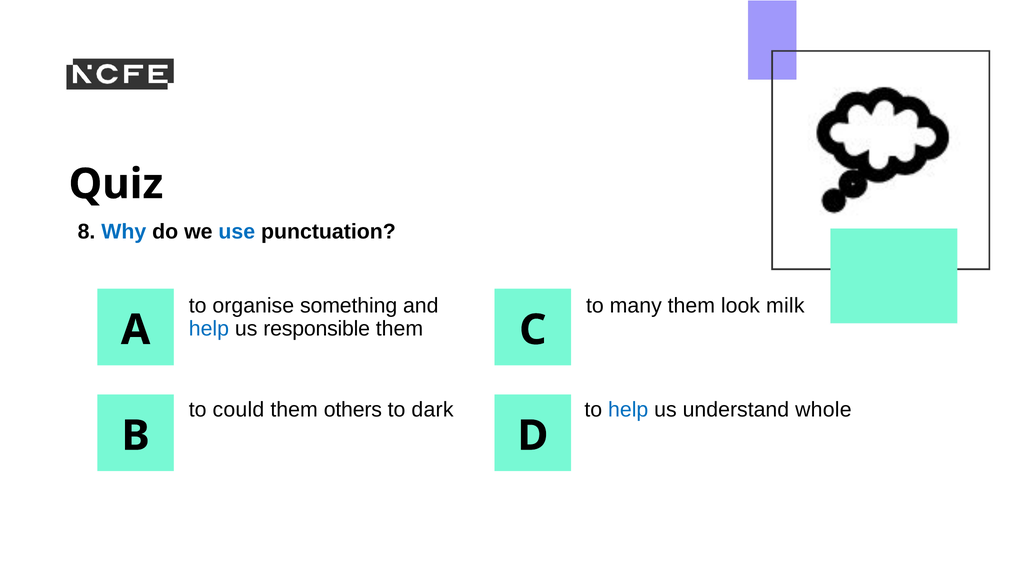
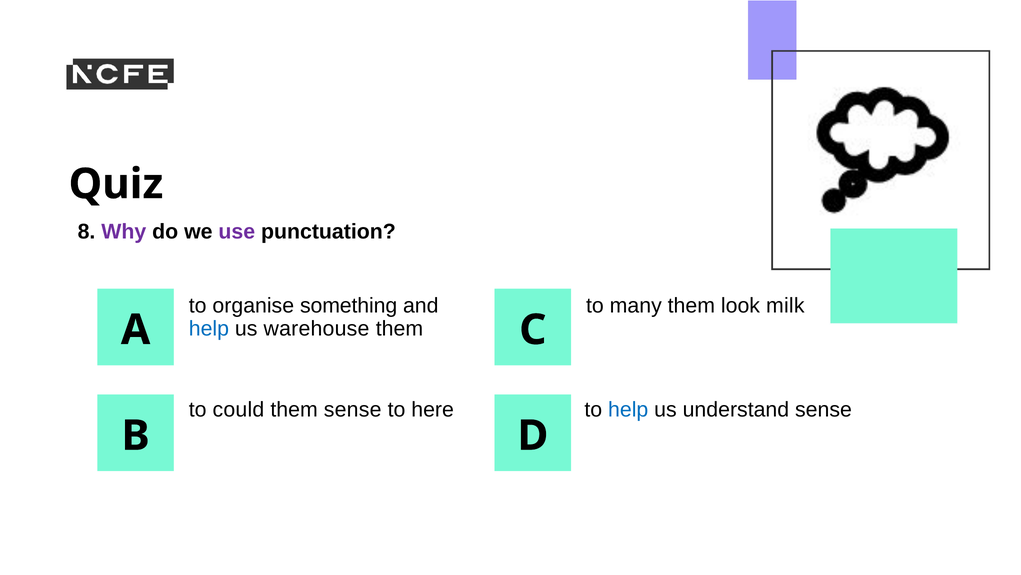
Why colour: blue -> purple
use colour: blue -> purple
responsible: responsible -> warehouse
them others: others -> sense
dark: dark -> here
understand whole: whole -> sense
